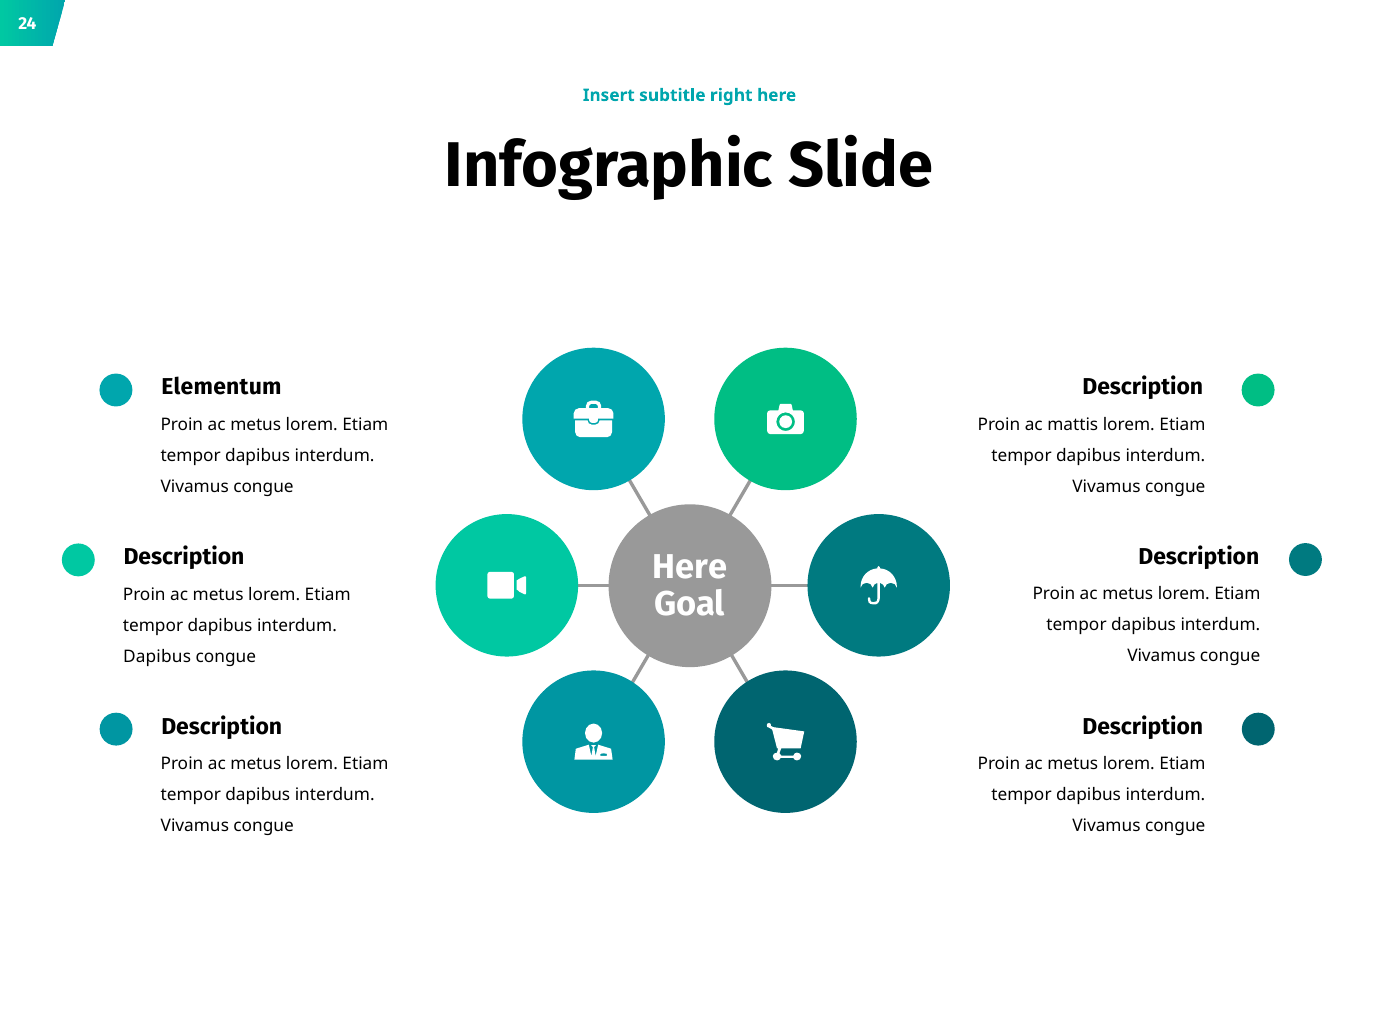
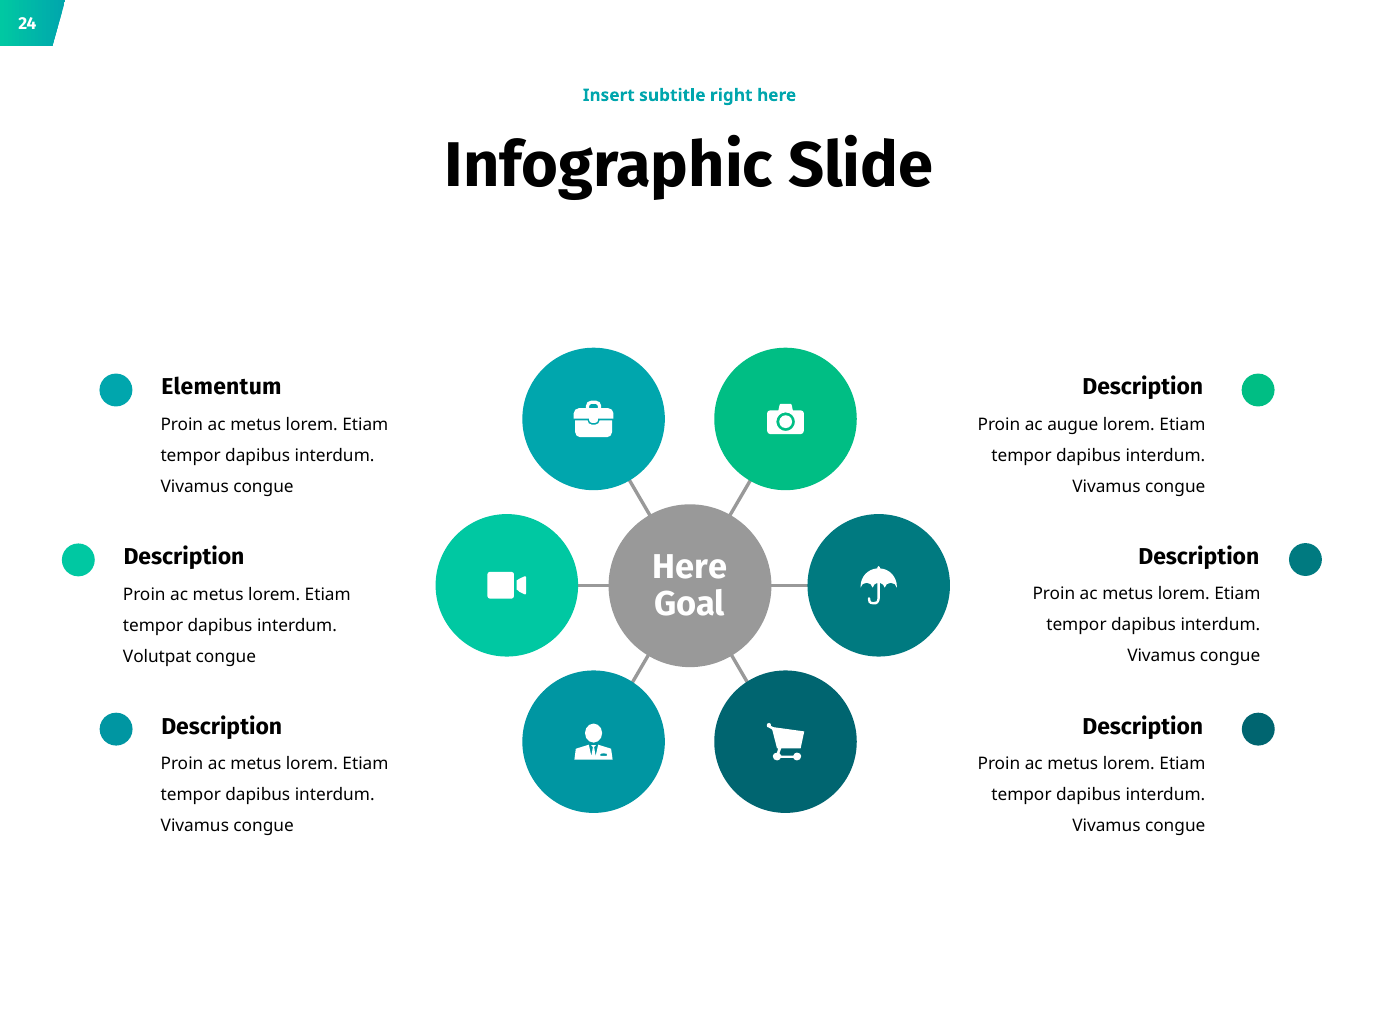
mattis: mattis -> augue
Dapibus at (157, 657): Dapibus -> Volutpat
